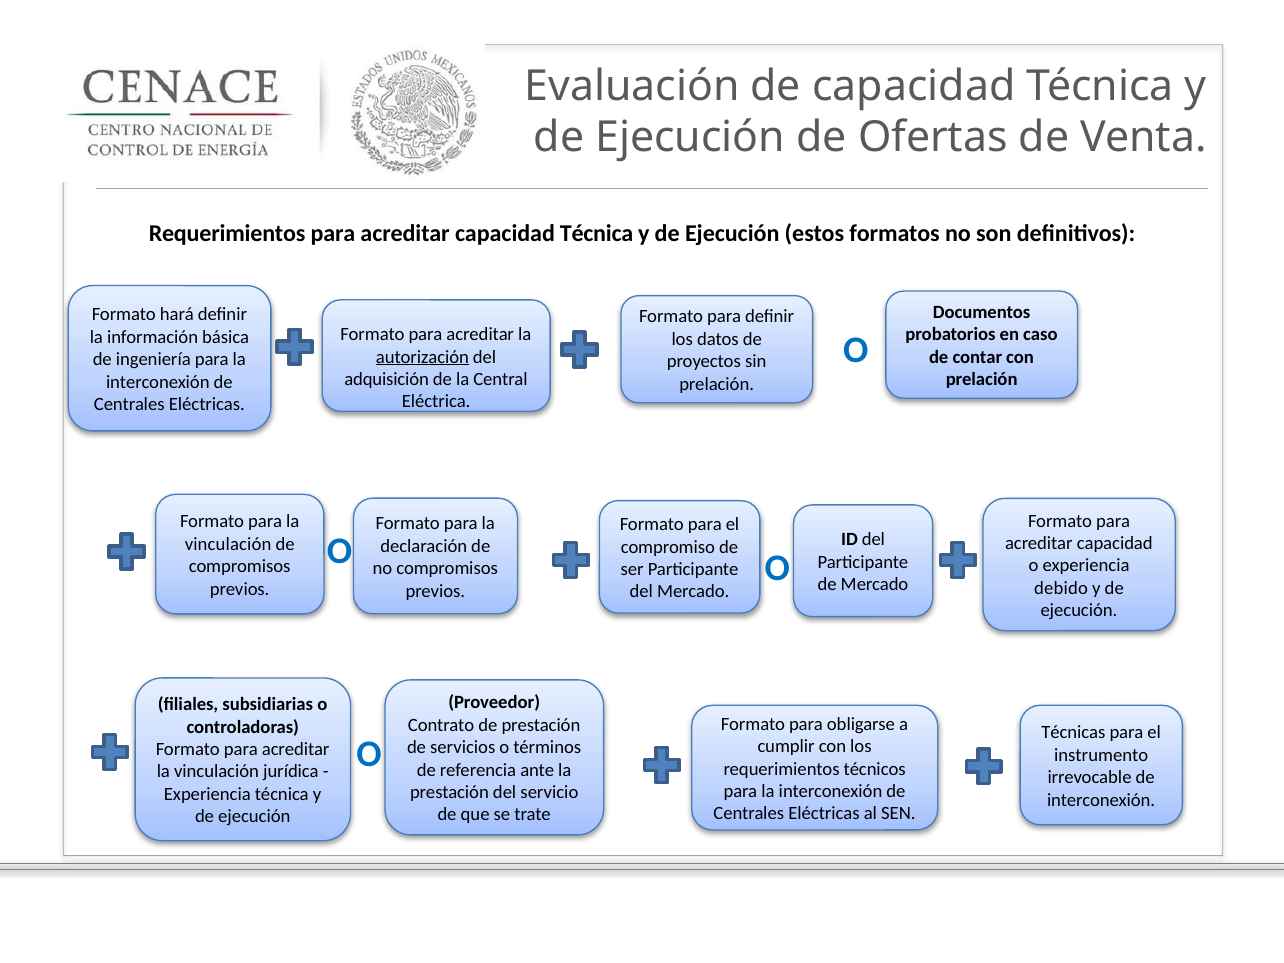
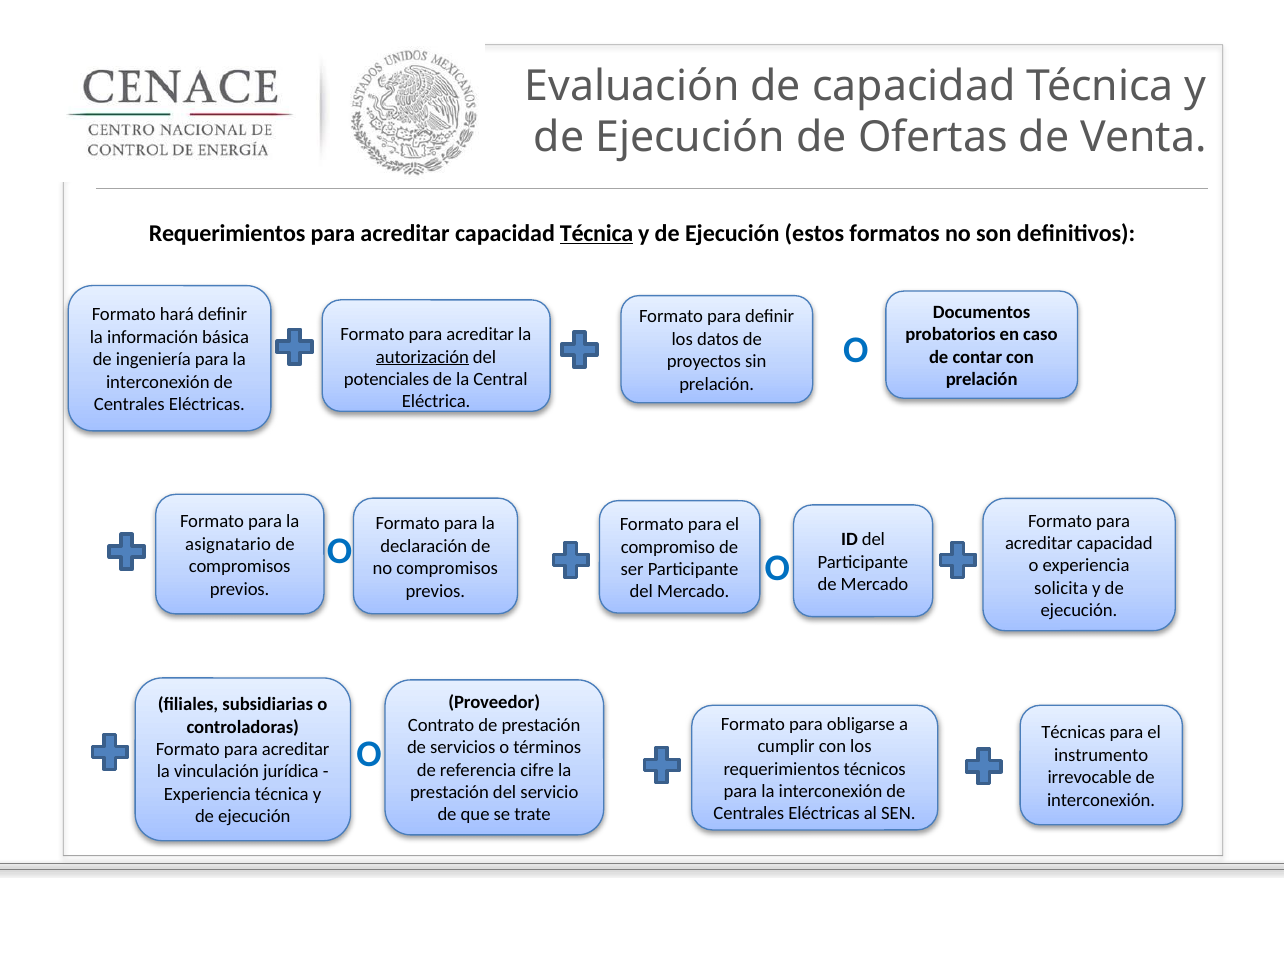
Técnica at (597, 233) underline: none -> present
adquisición: adquisición -> potenciales
vinculación at (228, 544): vinculación -> asignatario
debido: debido -> solicita
ante: ante -> cifre
